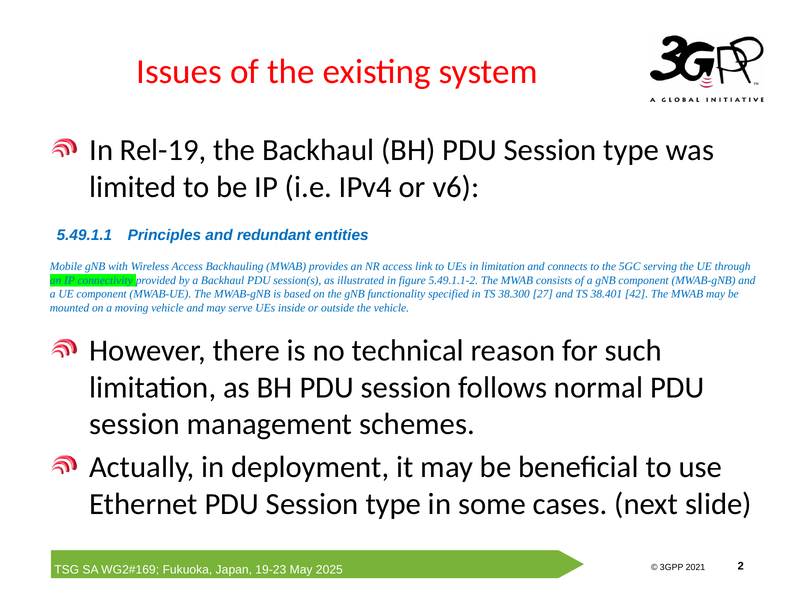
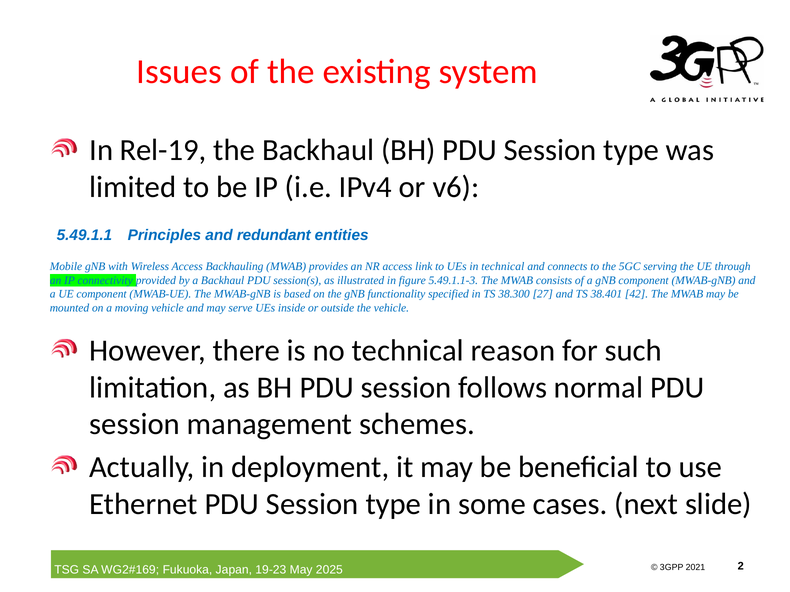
in limitation: limitation -> technical
5.49.1.1-2: 5.49.1.1-2 -> 5.49.1.1-3
